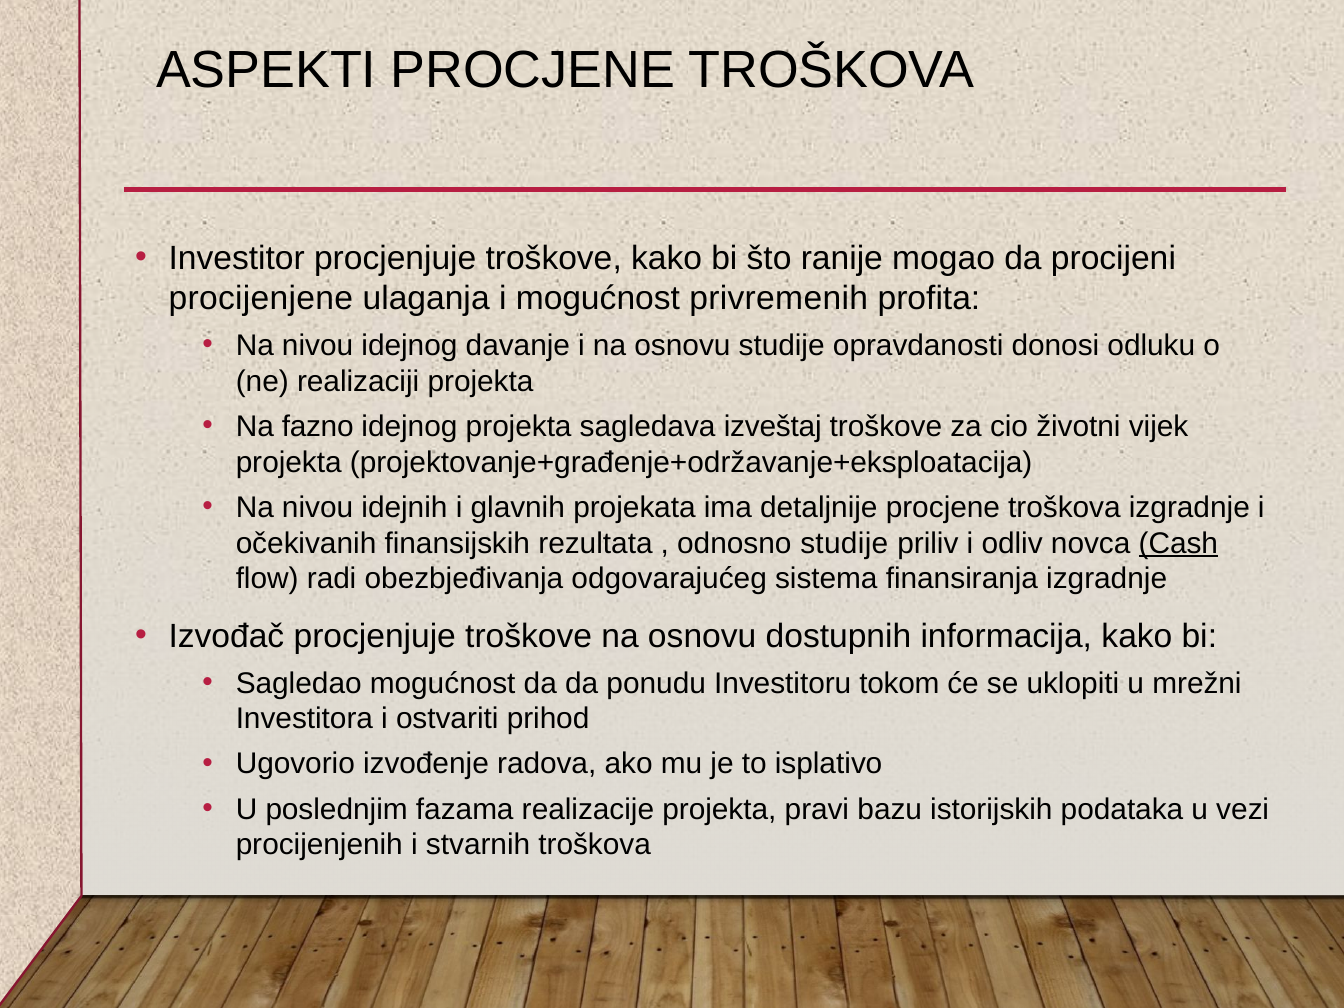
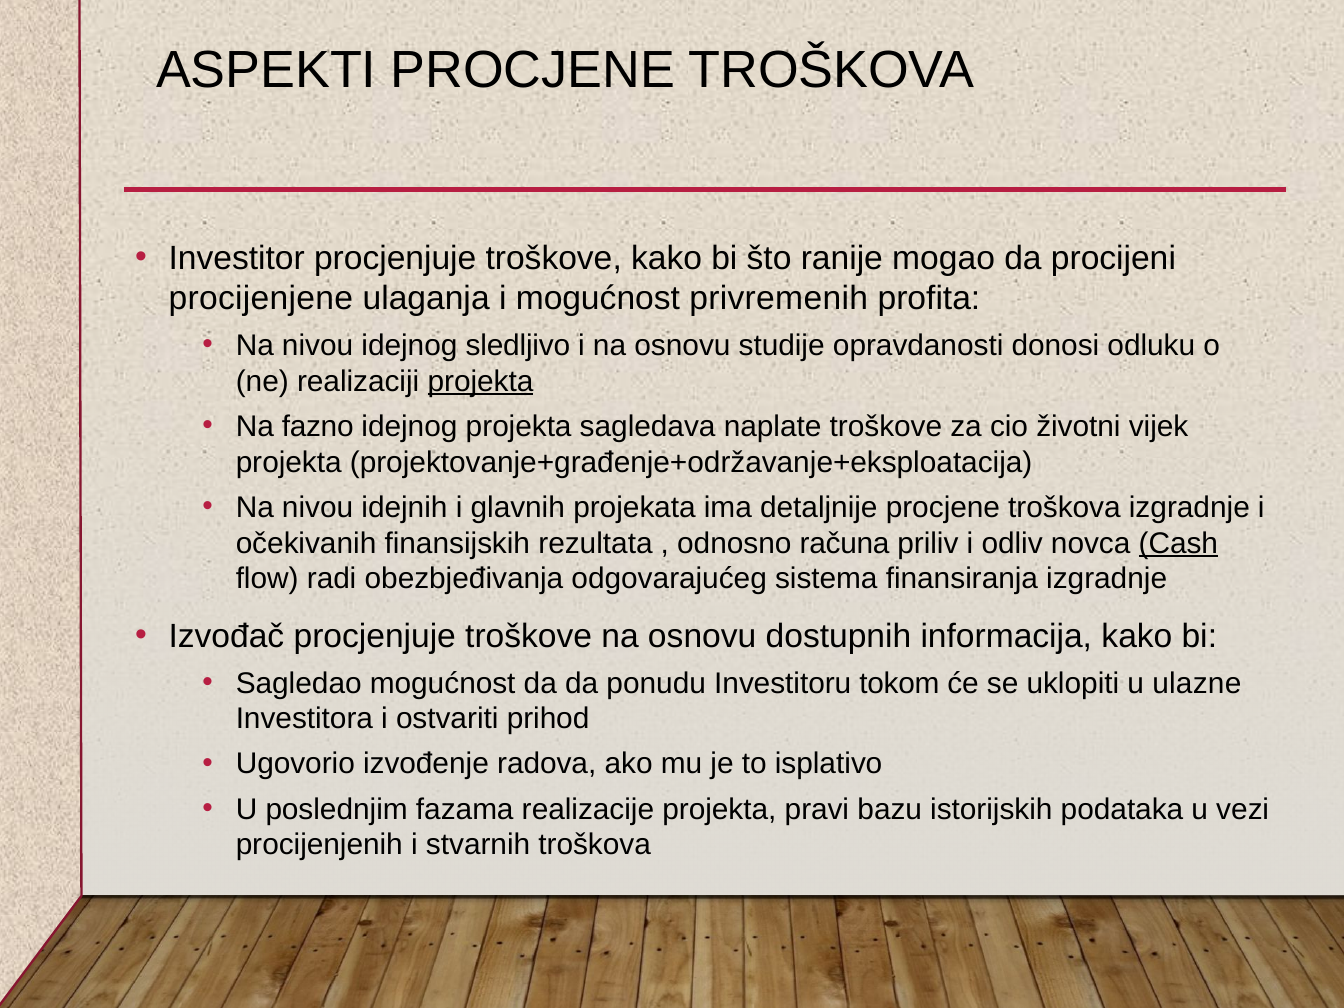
davanje: davanje -> sledljivo
projekta at (481, 381) underline: none -> present
izveštaj: izveštaj -> naplate
odnosno studije: studije -> računa
mrežni: mrežni -> ulazne
